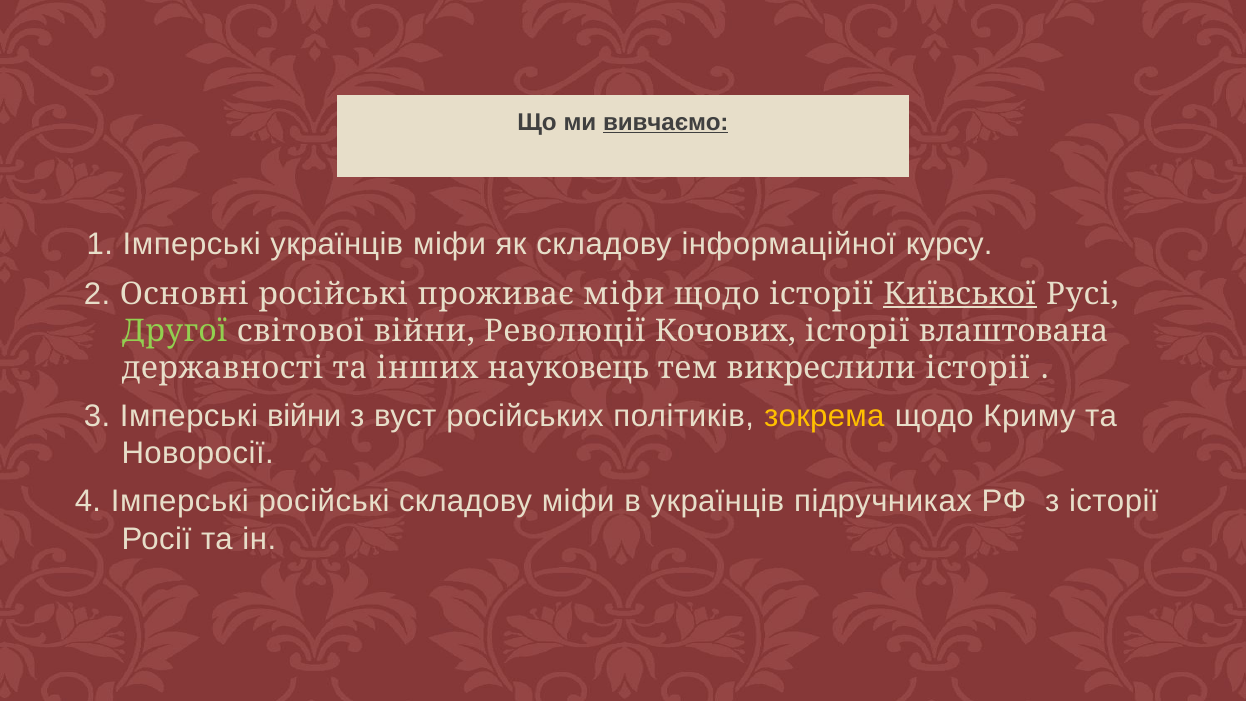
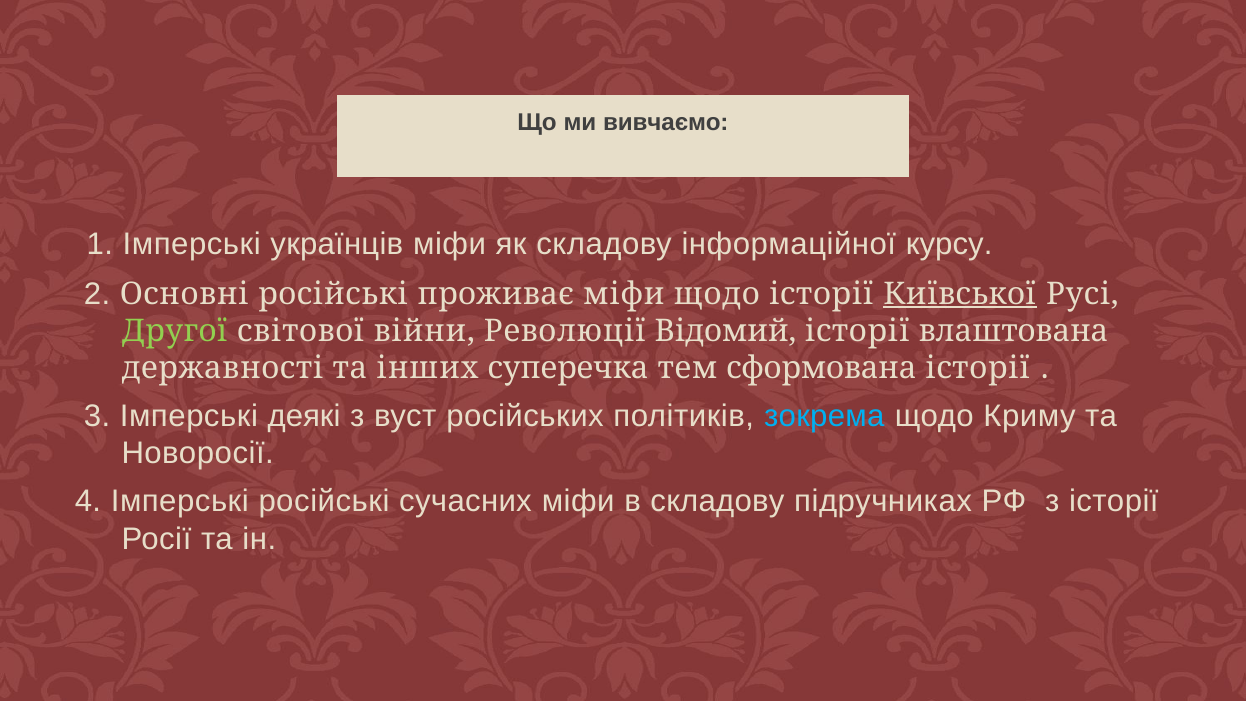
вивчаємо underline: present -> none
Кочових: Кочових -> Відомий
науковець: науковець -> суперечка
викреслили: викреслили -> сформована
Імперські війни: війни -> деякі
зокрема colour: yellow -> light blue
російські складову: складову -> сучасних
в українців: українців -> складову
